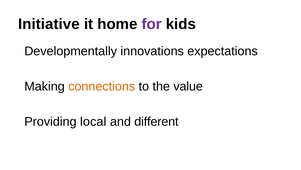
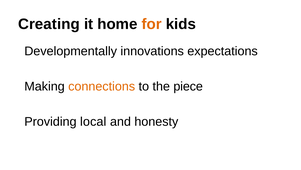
Initiative: Initiative -> Creating
for colour: purple -> orange
value: value -> piece
different: different -> honesty
